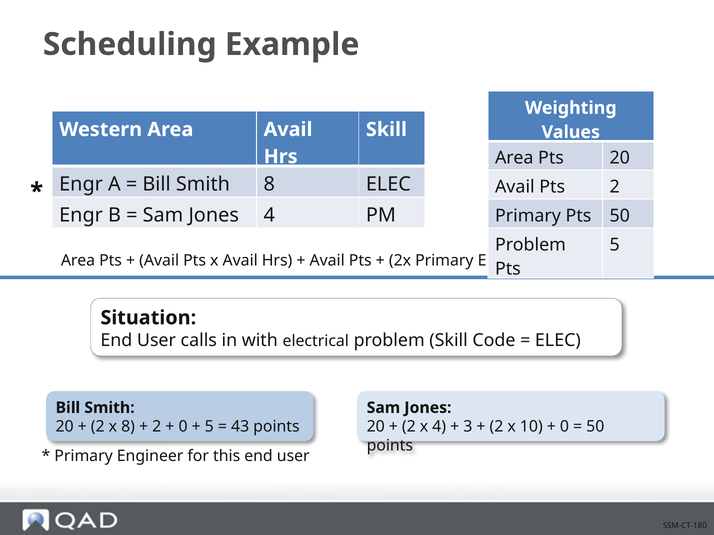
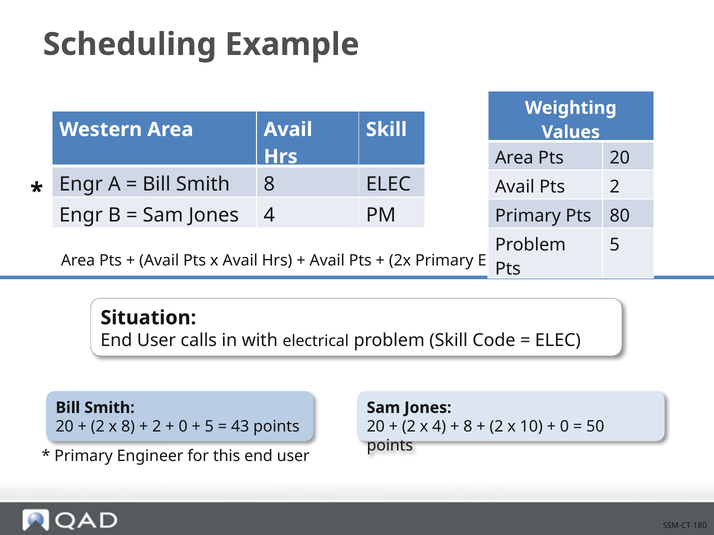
Pts 50: 50 -> 80
3 at (468, 427): 3 -> 8
